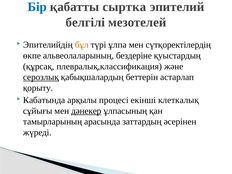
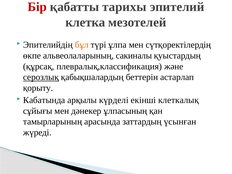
Бір colour: blue -> red
сыртка: сыртка -> тарихы
белгілі: белгілі -> клетка
бездеріне: бездеріне -> сакиналы
процесі: процесі -> күрделі
дәнекер underline: present -> none
әсерінен: әсерінен -> үсынған
